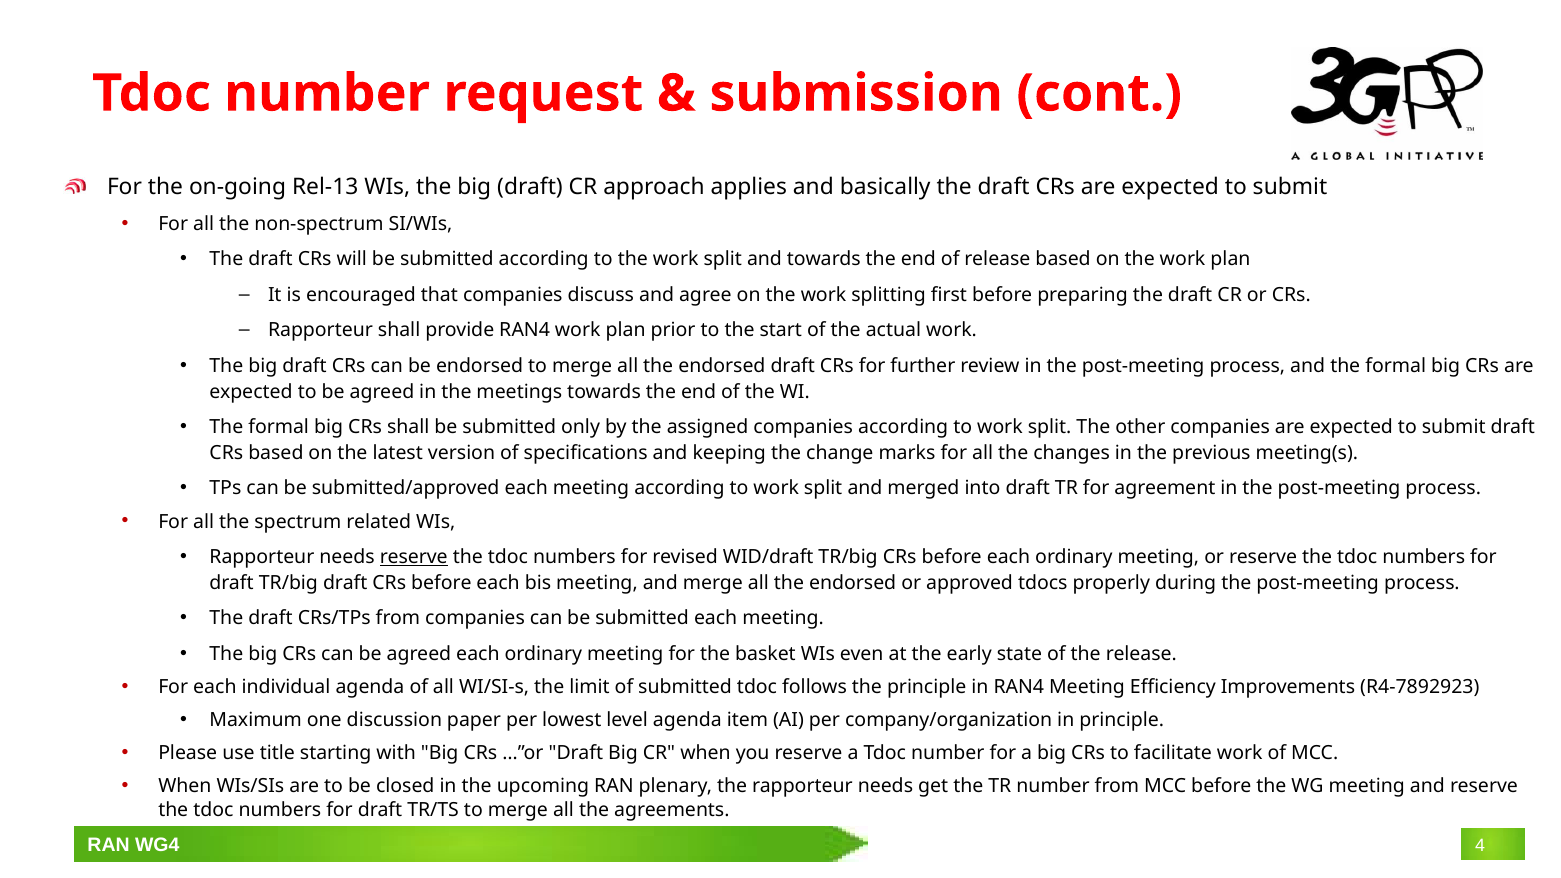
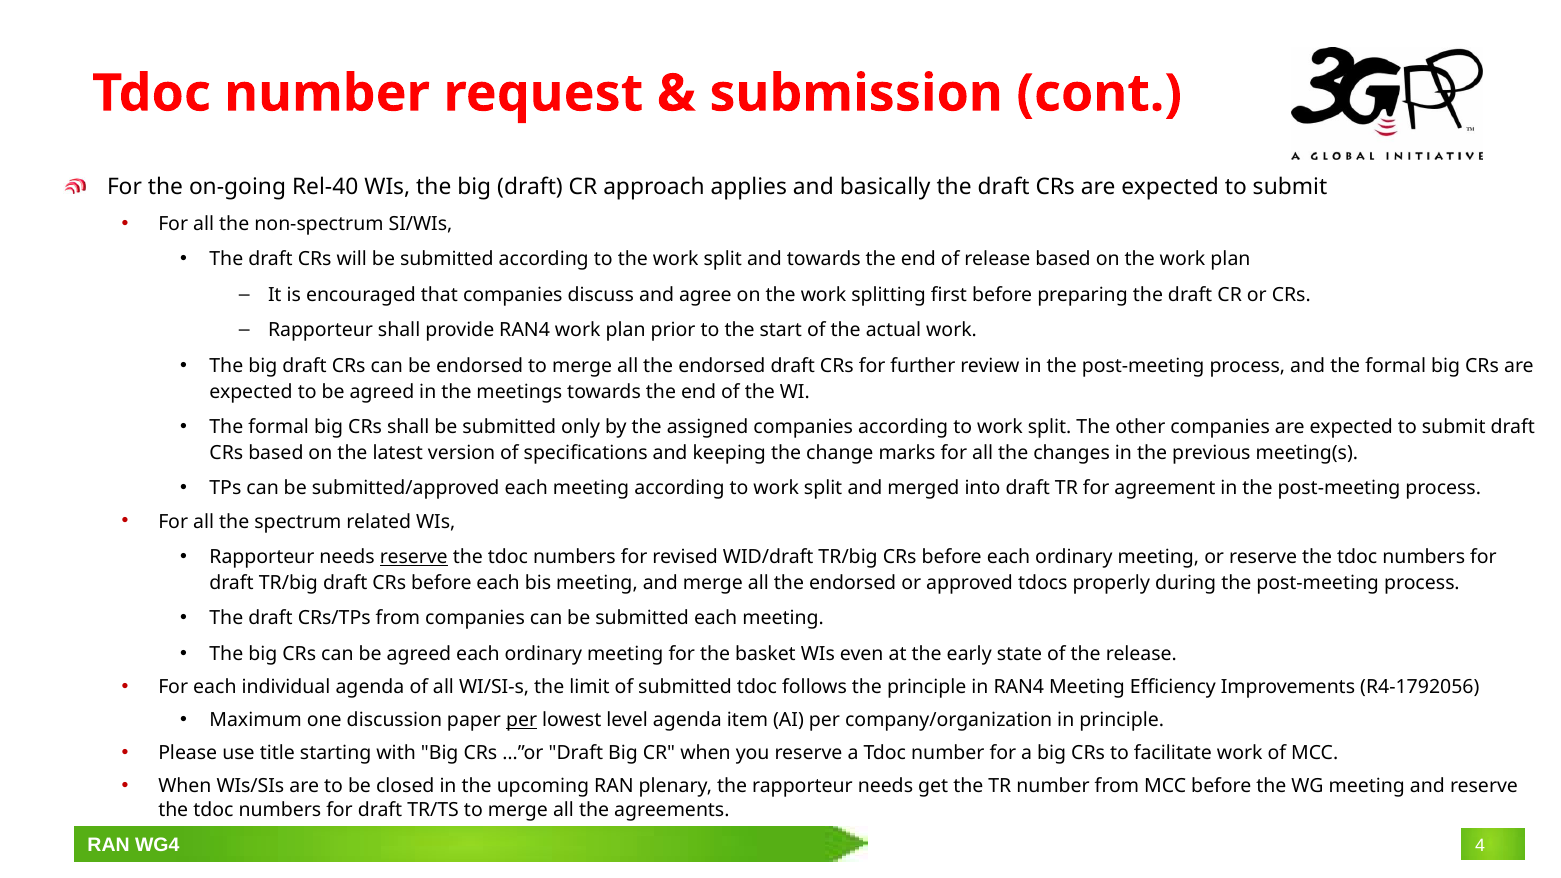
Rel-13: Rel-13 -> Rel-40
R4-7892923: R4-7892923 -> R4-1792056
per at (522, 720) underline: none -> present
